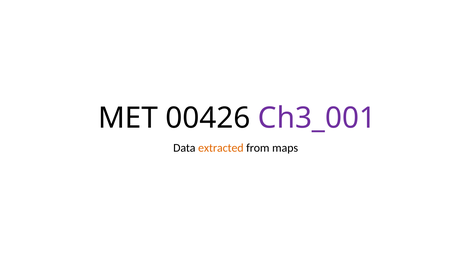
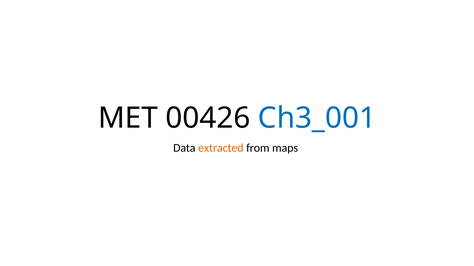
Ch3_001 colour: purple -> blue
